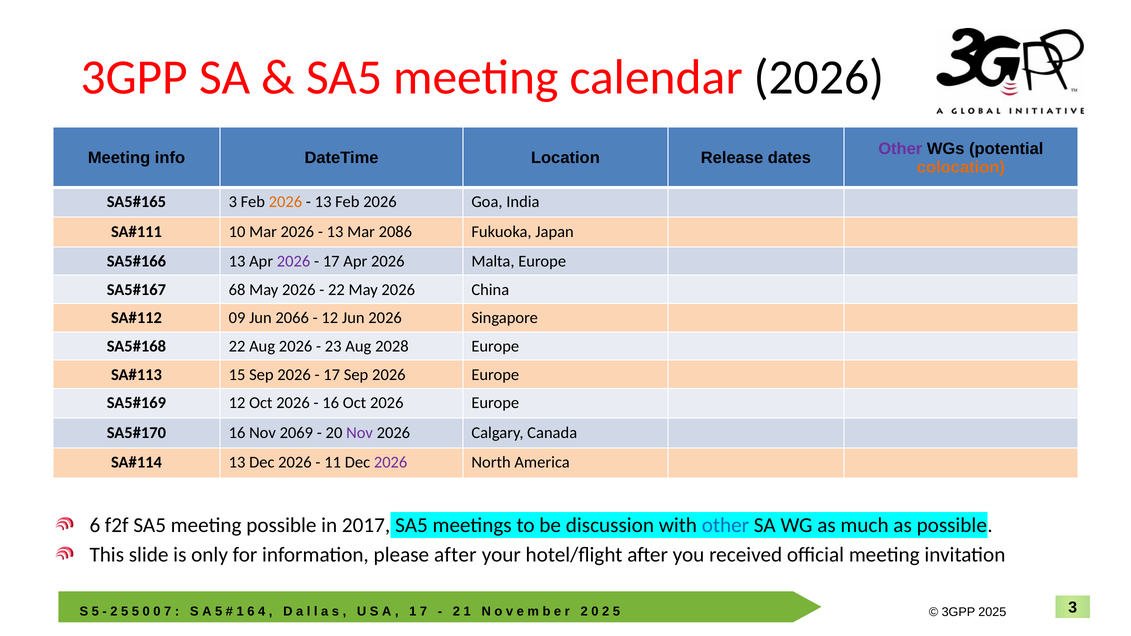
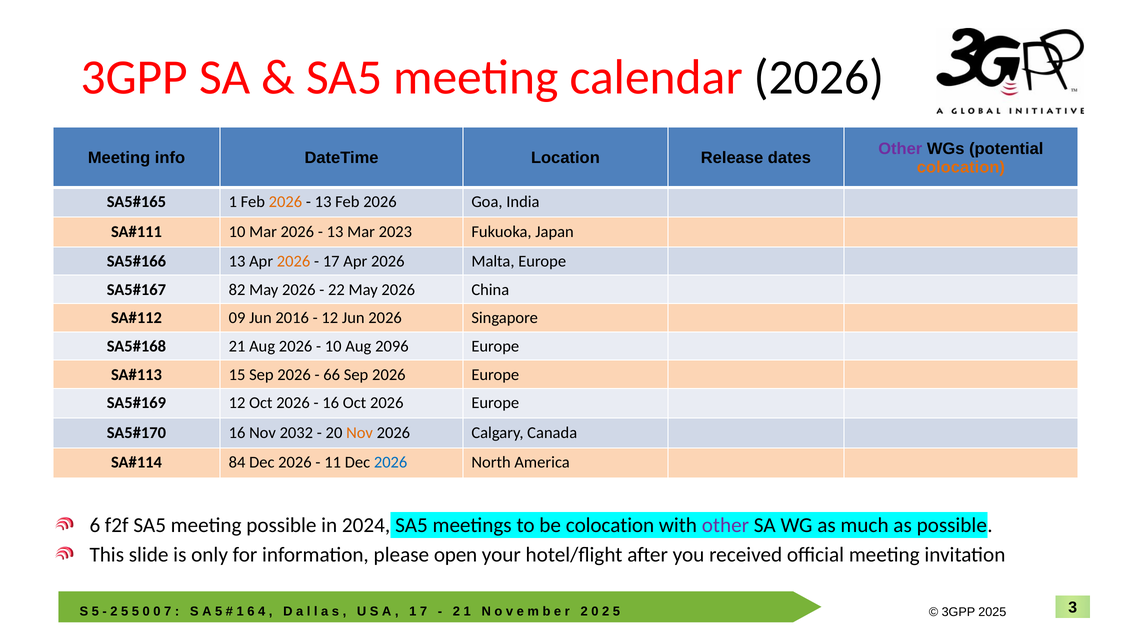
3 at (233, 202): 3 -> 1
2086: 2086 -> 2023
2026 at (294, 261) colour: purple -> orange
68: 68 -> 82
2066: 2066 -> 2016
22 at (237, 346): 22 -> 21
23 at (333, 346): 23 -> 10
2028: 2028 -> 2096
17 at (332, 375): 17 -> 66
2069: 2069 -> 2032
Nov at (360, 433) colour: purple -> orange
13 at (237, 463): 13 -> 84
2026 at (391, 463) colour: purple -> blue
2017: 2017 -> 2024
be discussion: discussion -> colocation
other at (725, 525) colour: blue -> purple
please after: after -> open
